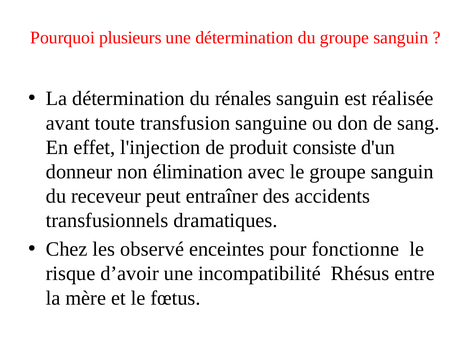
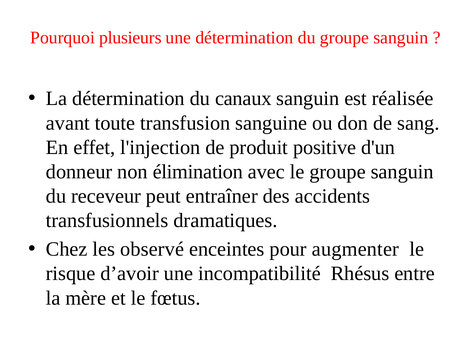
rénales: rénales -> canaux
consiste: consiste -> positive
fonctionne: fonctionne -> augmenter
